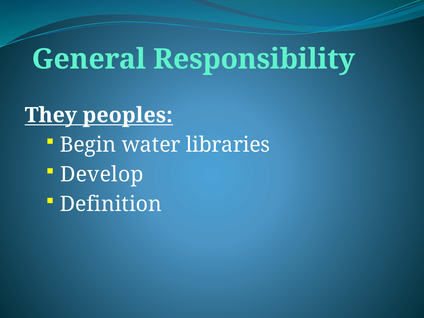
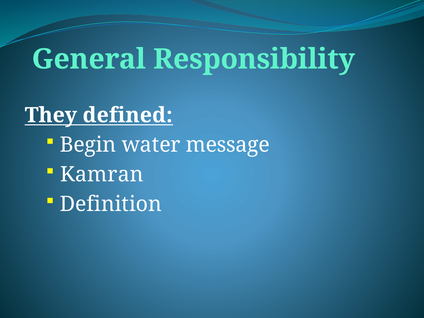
peoples: peoples -> defined
libraries: libraries -> message
Develop: Develop -> Kamran
